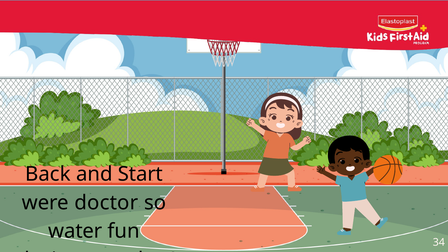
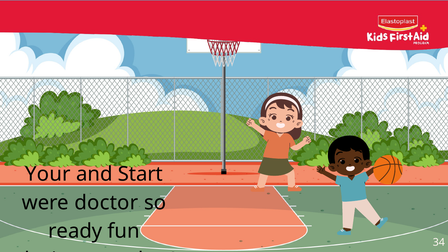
Back: Back -> Your
water: water -> ready
